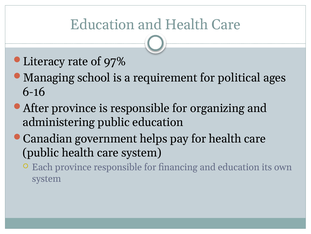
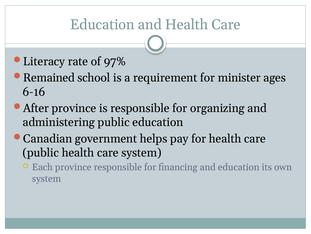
Managing: Managing -> Remained
political: political -> minister
